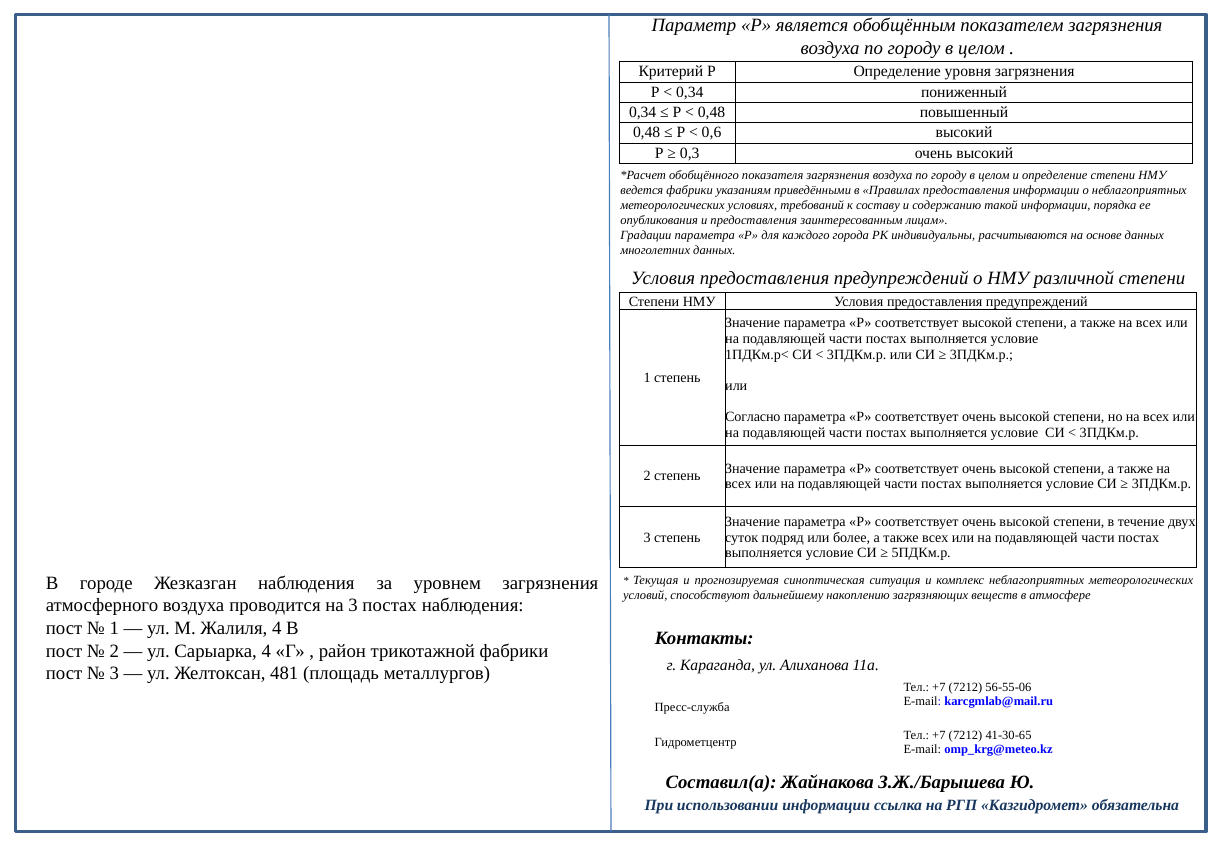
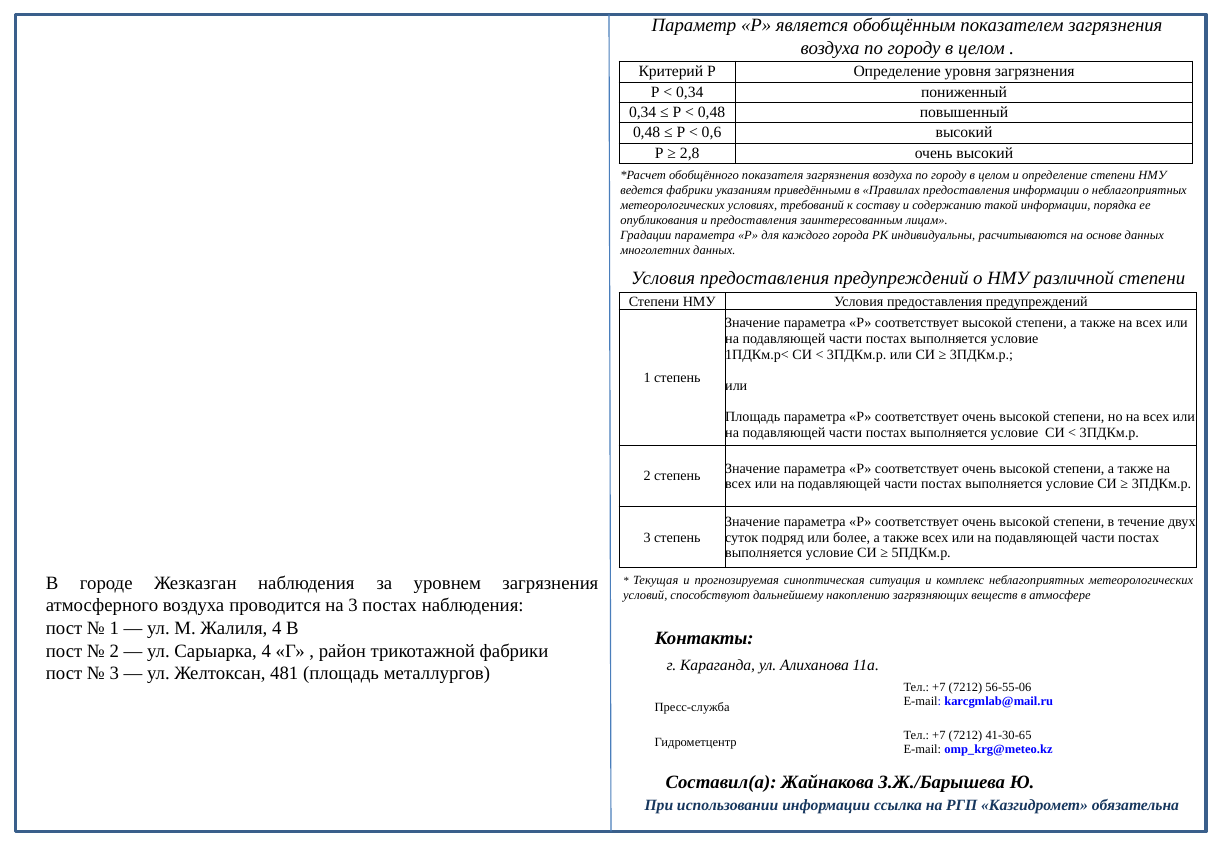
0,3: 0,3 -> 2,8
Согласно at (753, 417): Согласно -> Площадь
